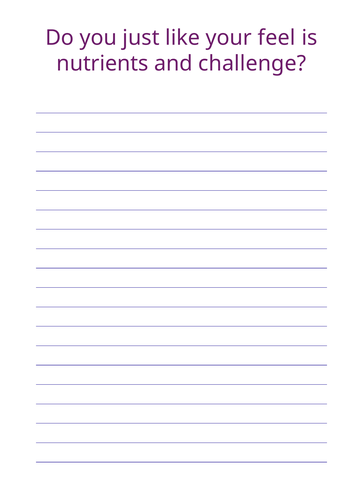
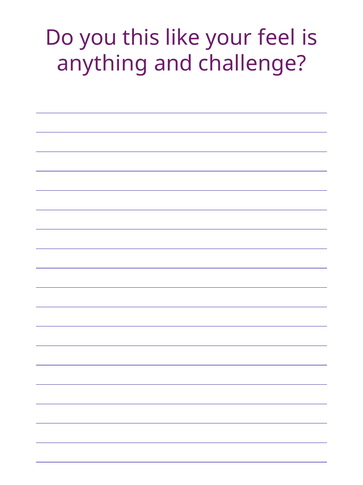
just: just -> this
nutrients: nutrients -> anything
